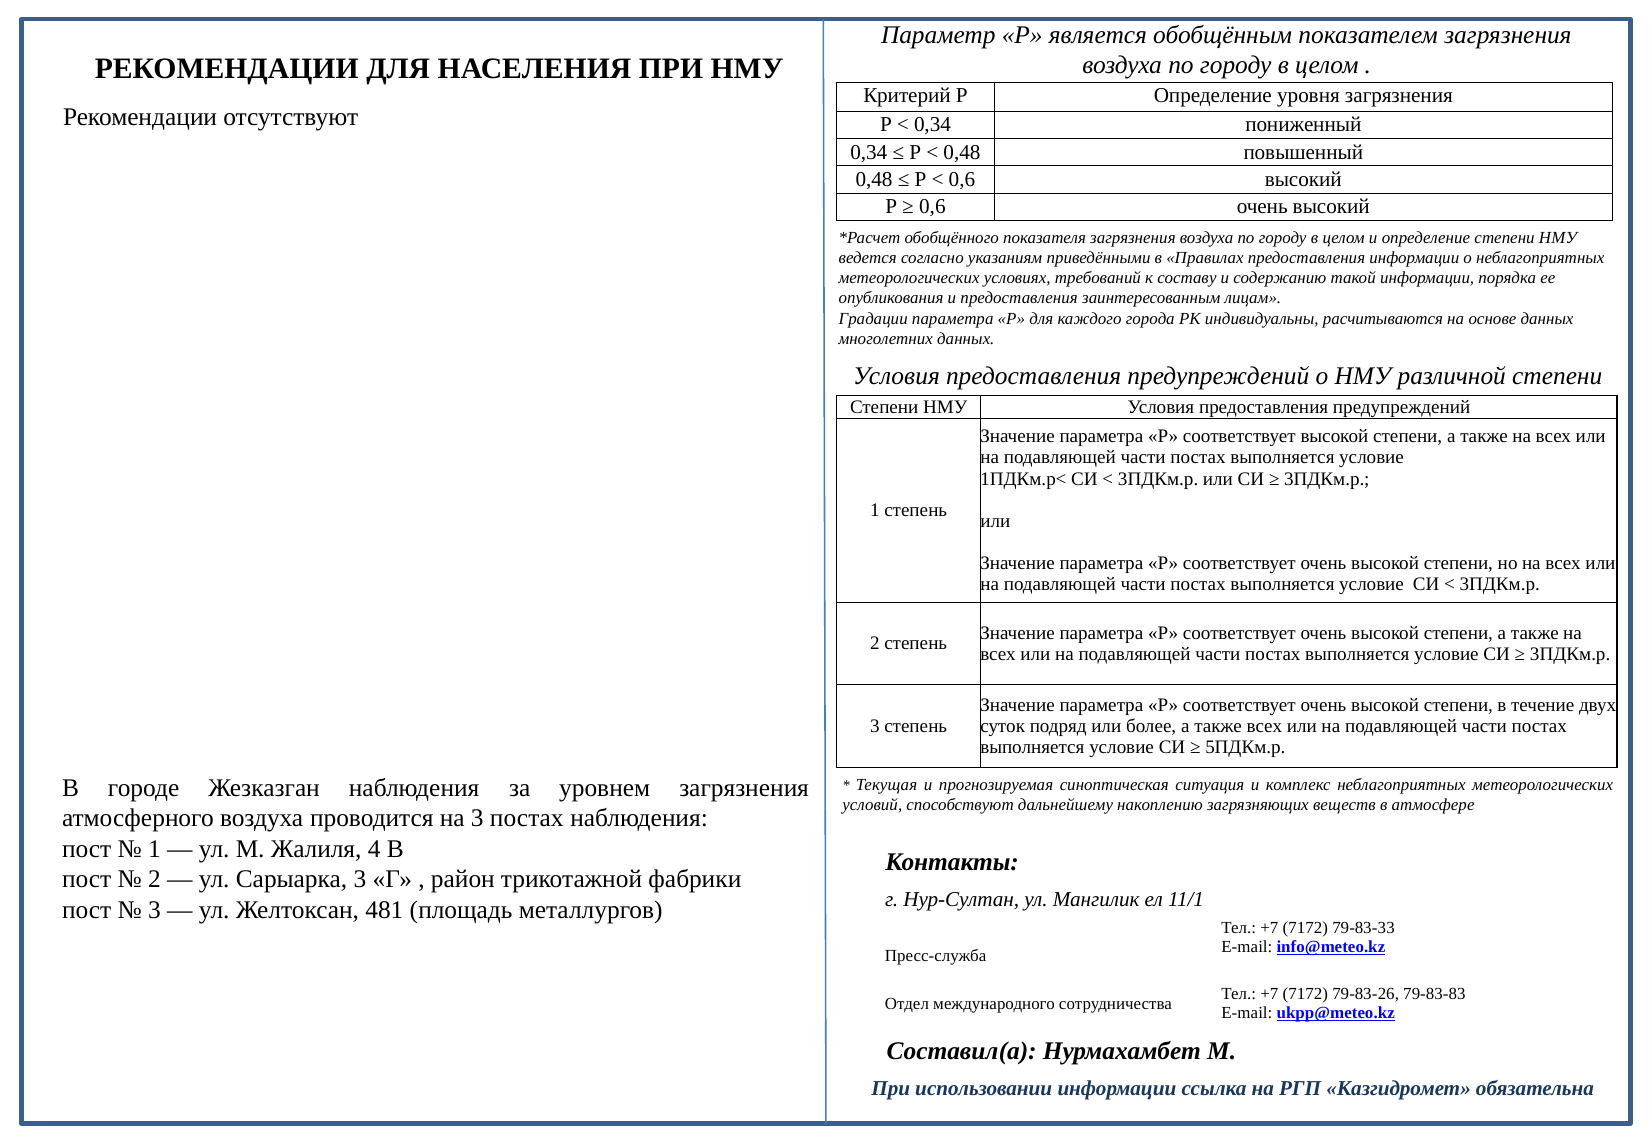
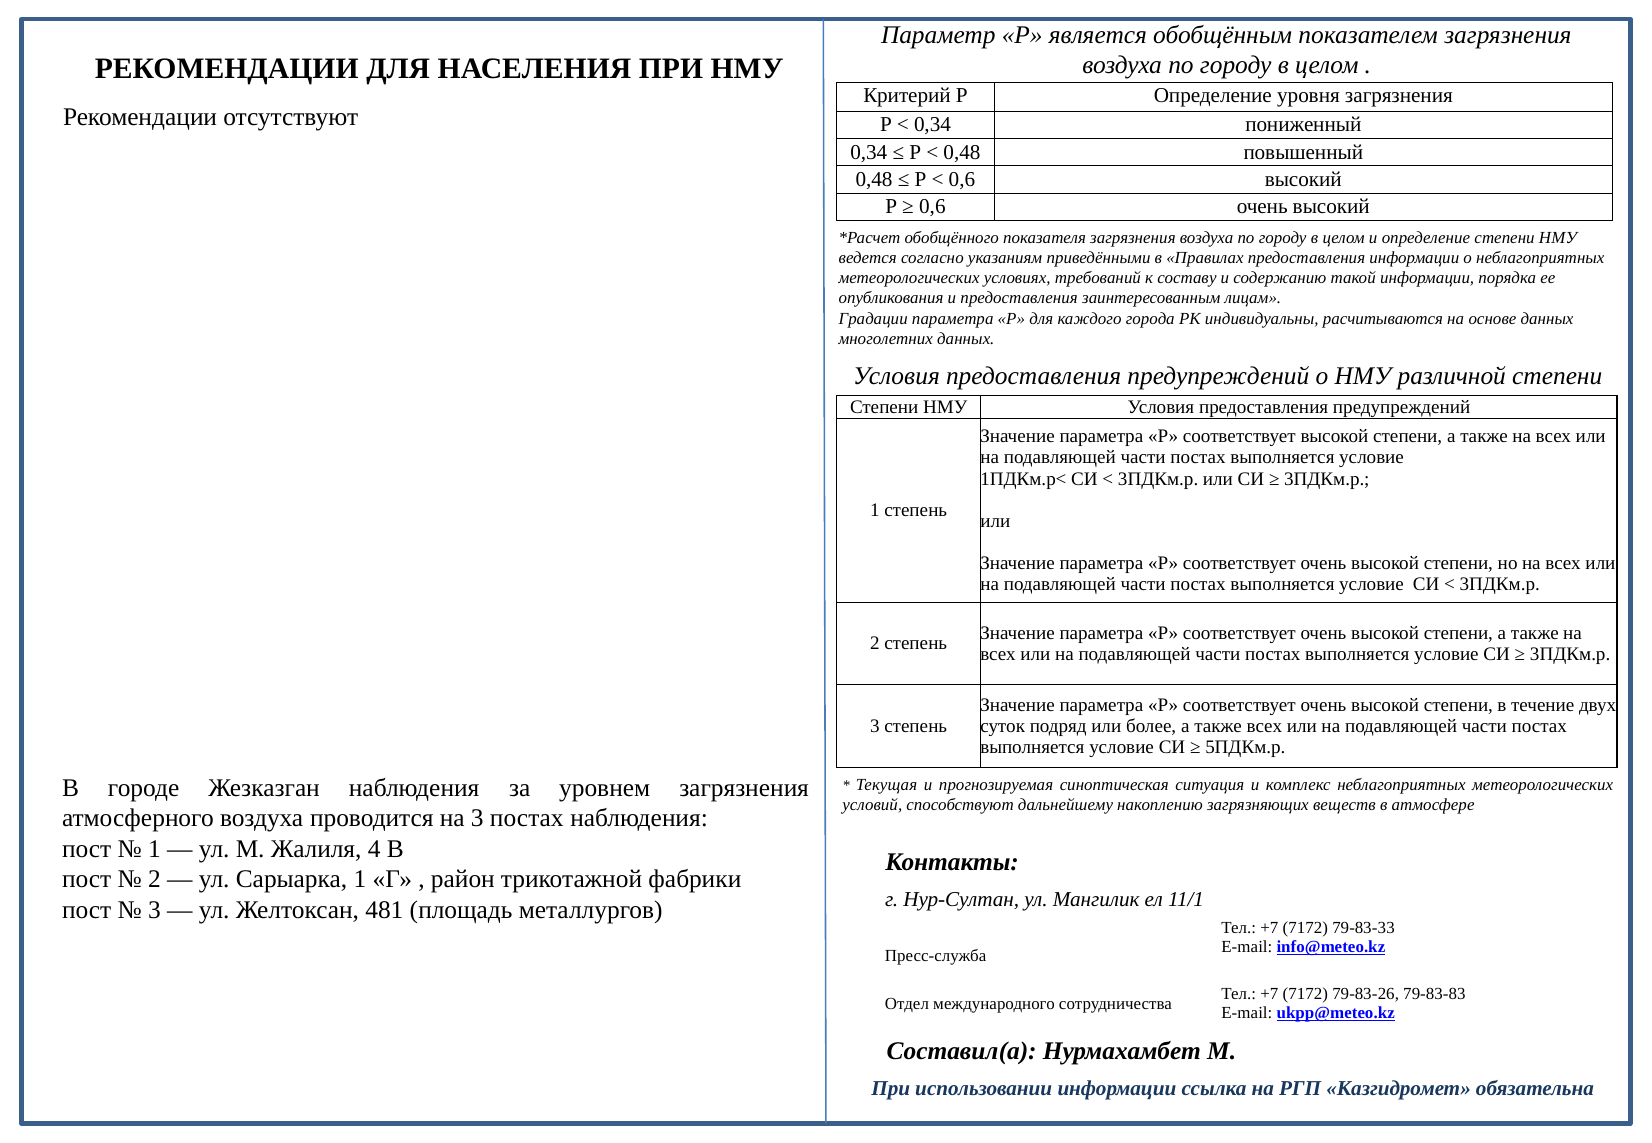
Сарыарка 3: 3 -> 1
